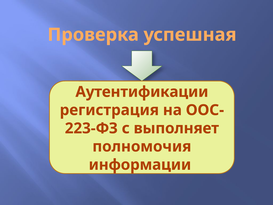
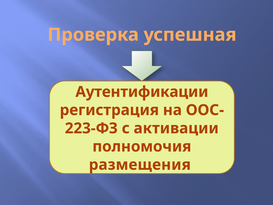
выполняет: выполняет -> активации
информации: информации -> размещения
